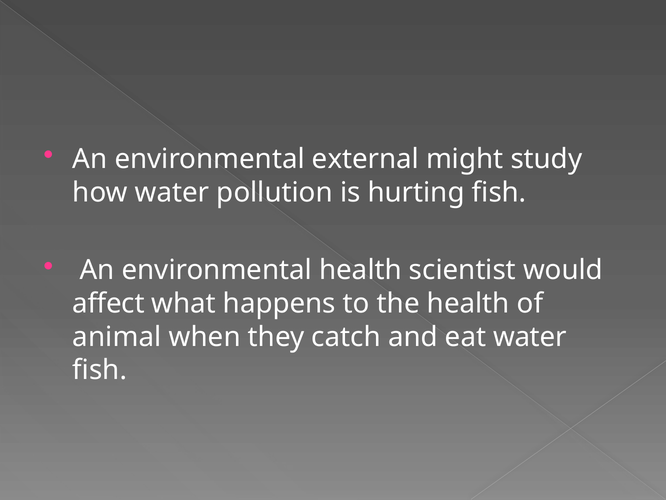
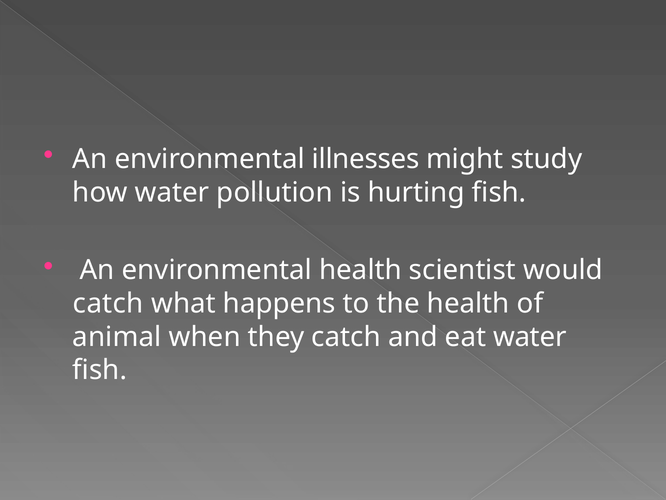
external: external -> illnesses
affect at (108, 303): affect -> catch
